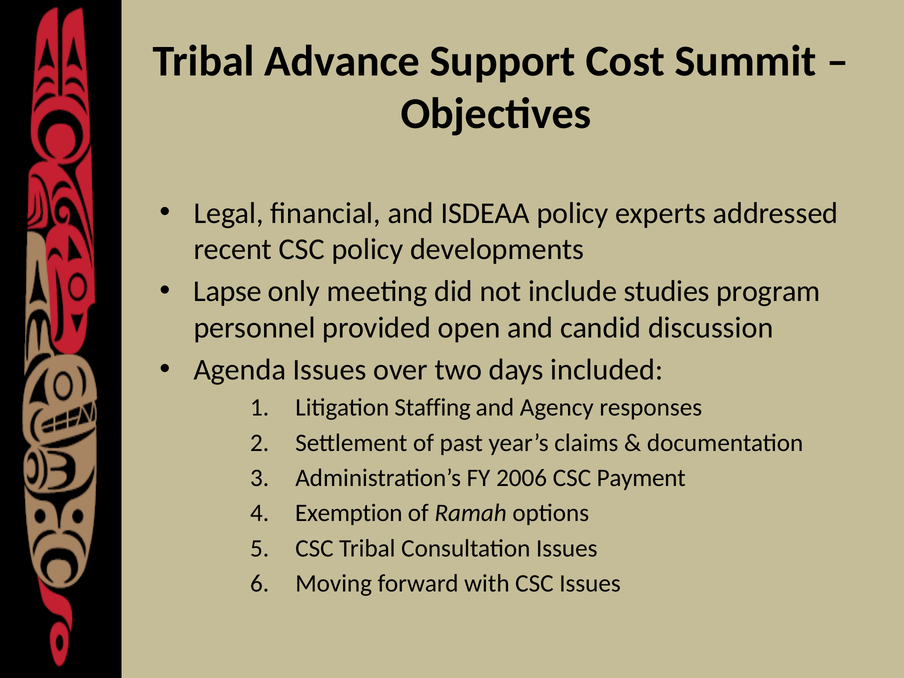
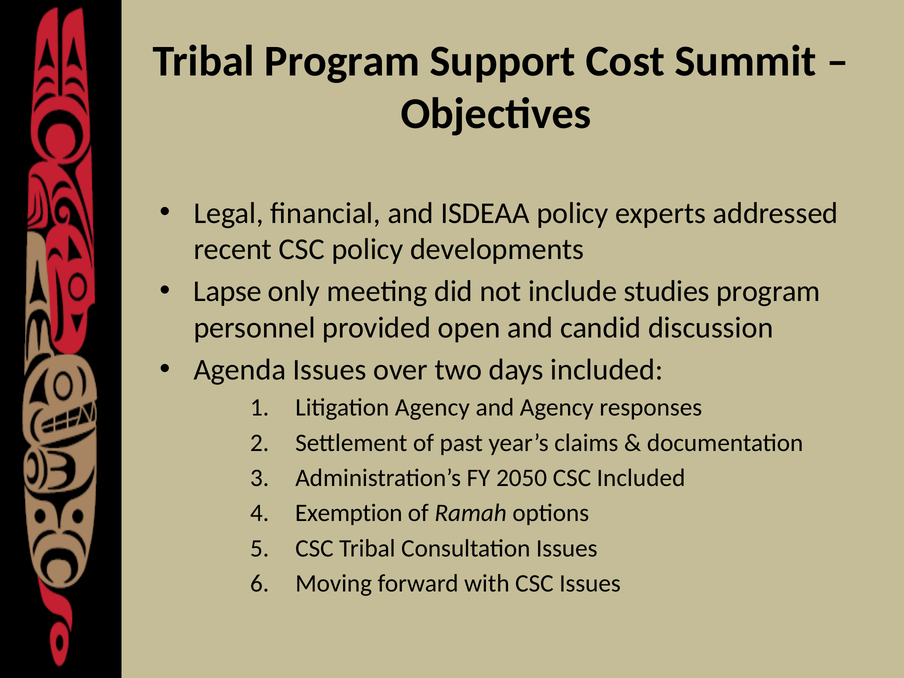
Tribal Advance: Advance -> Program
Litigation Staffing: Staffing -> Agency
2006: 2006 -> 2050
CSC Payment: Payment -> Included
